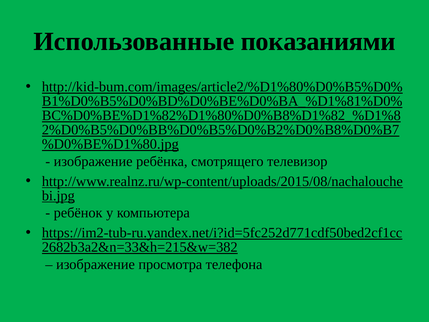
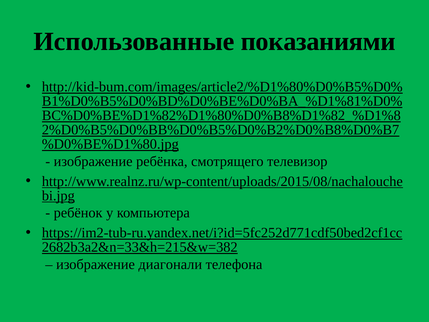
просмотра: просмотра -> диагонали
